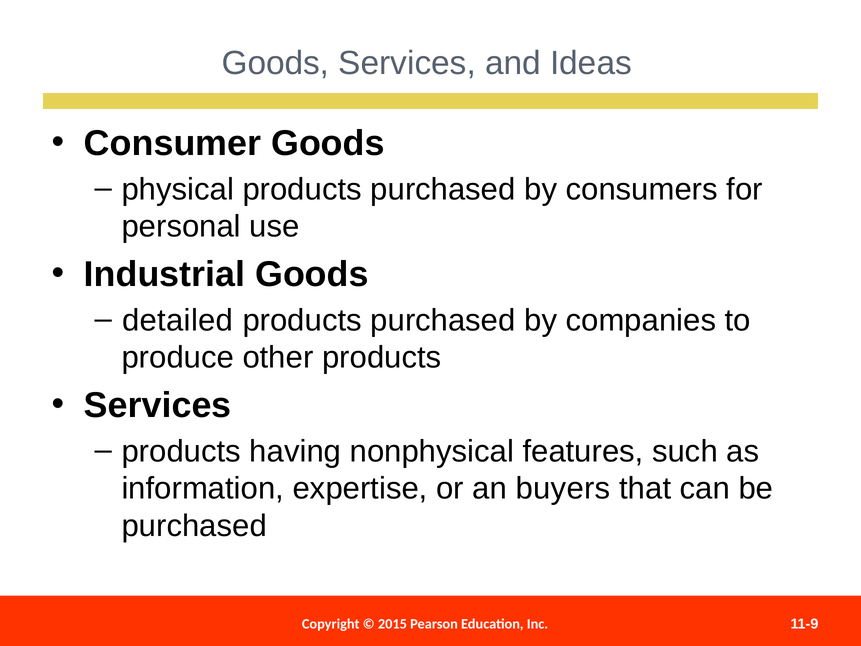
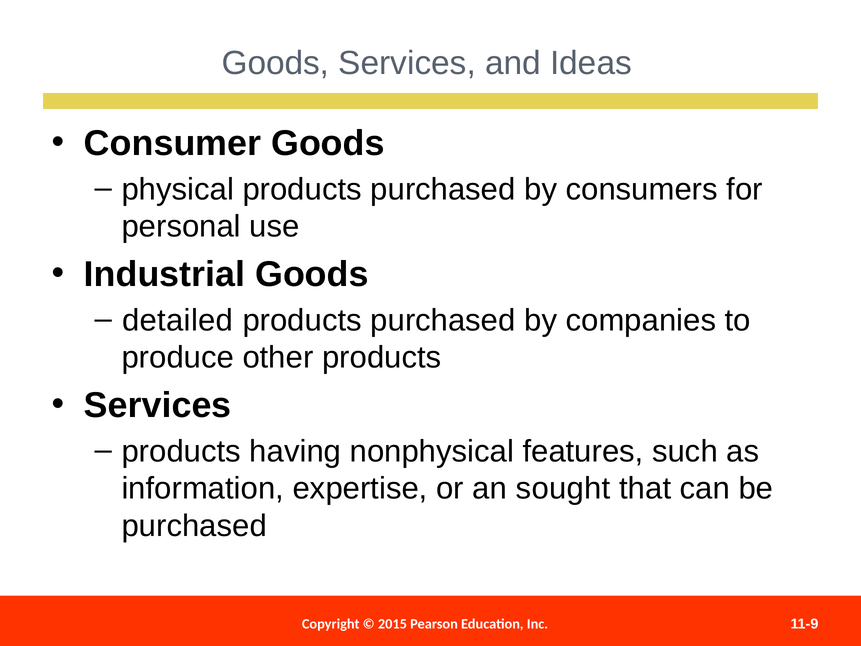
buyers: buyers -> sought
